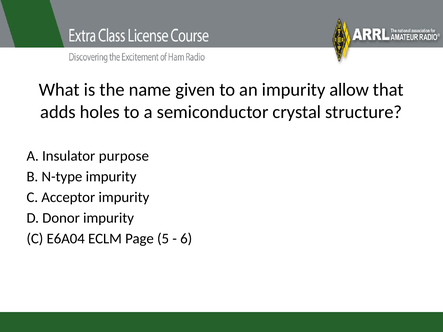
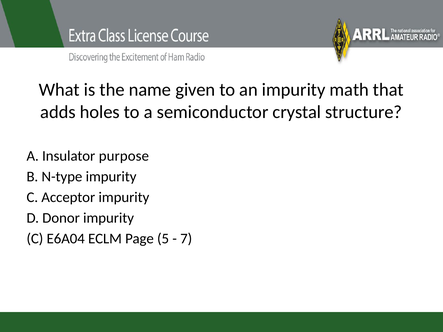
allow: allow -> math
6: 6 -> 7
